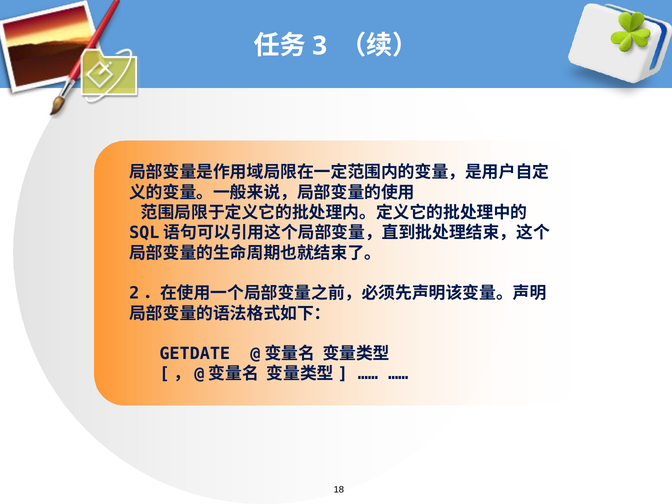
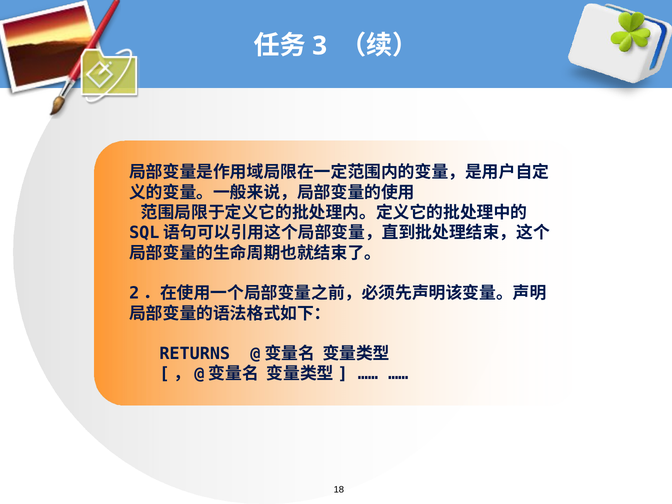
GETDATE: GETDATE -> RETURNS
